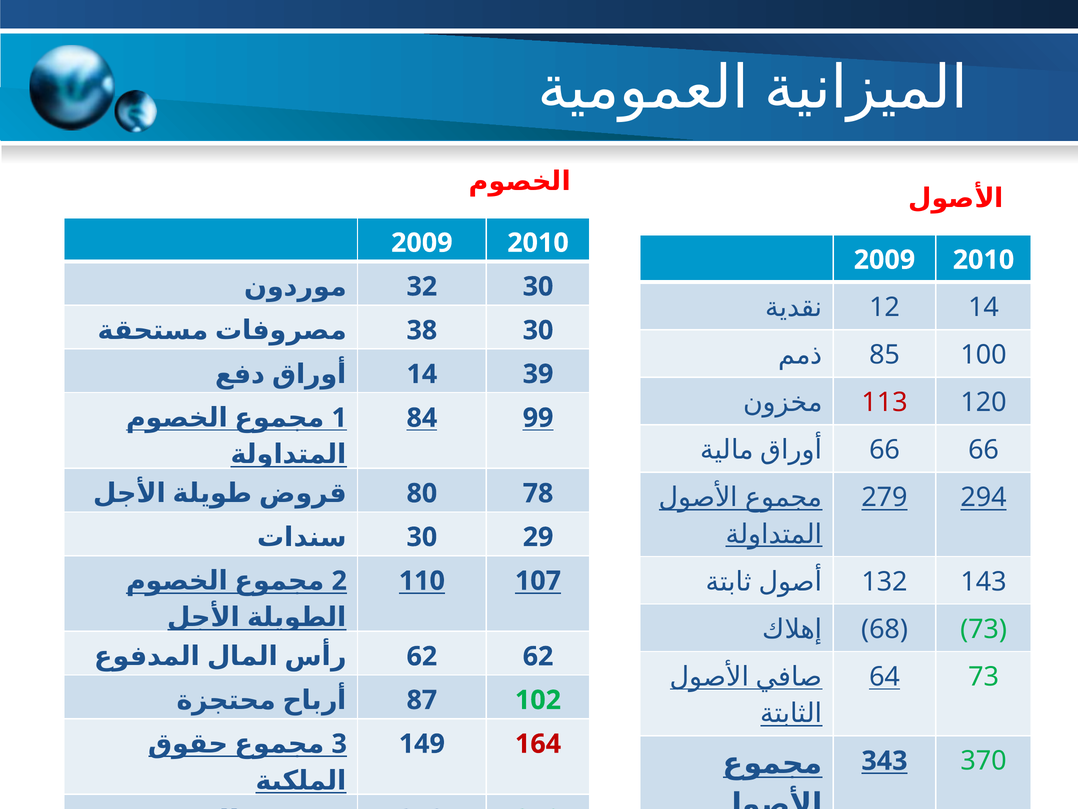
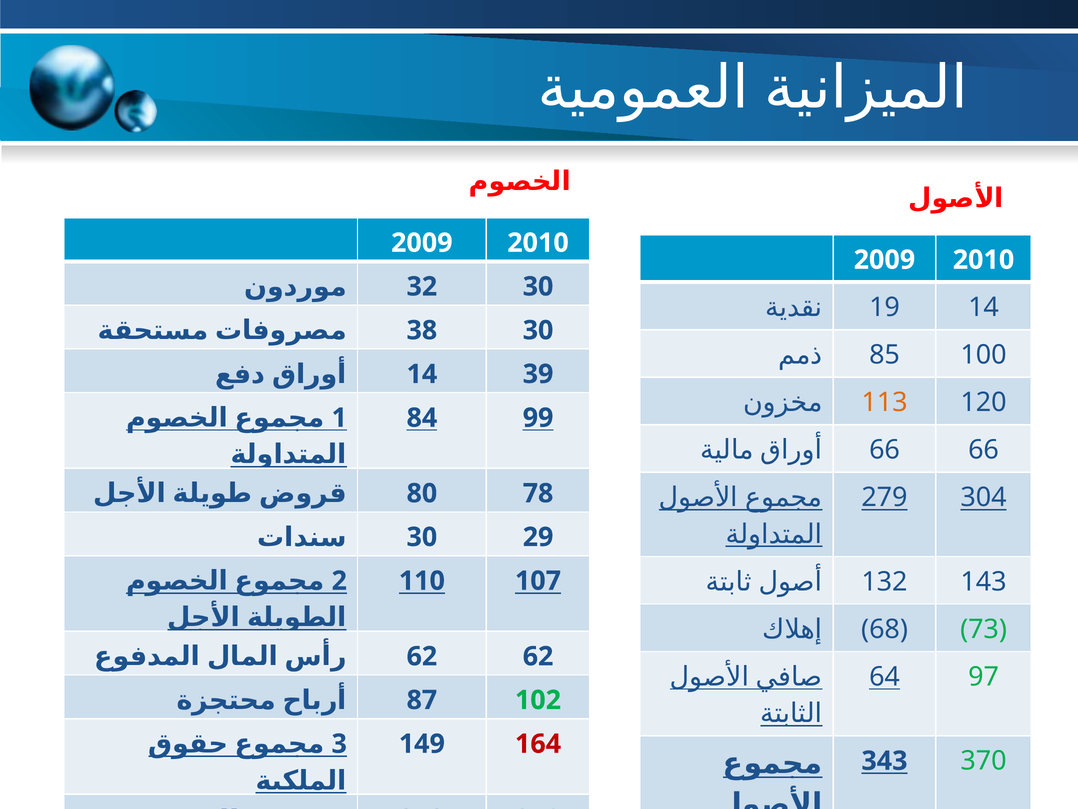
12: 12 -> 19
113 colour: red -> orange
294: 294 -> 304
64 73: 73 -> 97
